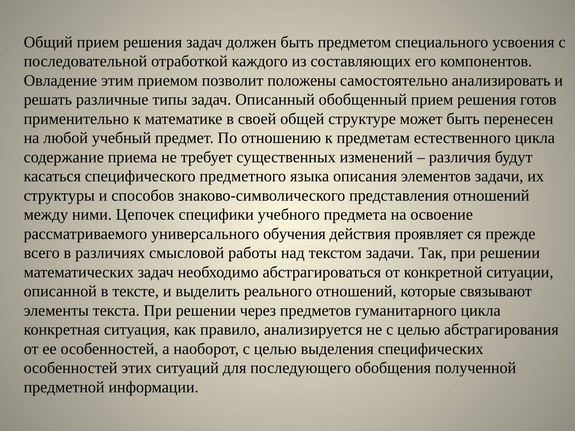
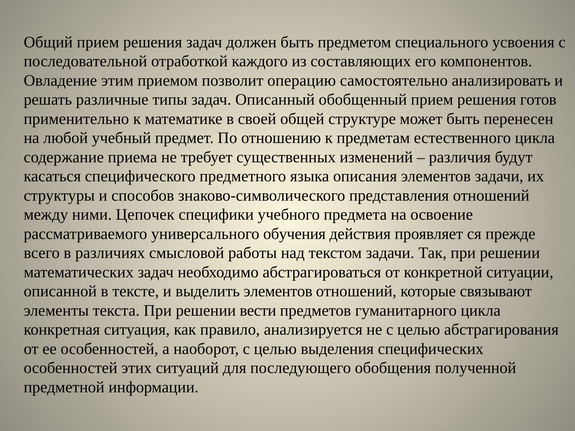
положены: положены -> операцию
выделить реального: реального -> элементов
через: через -> вести
